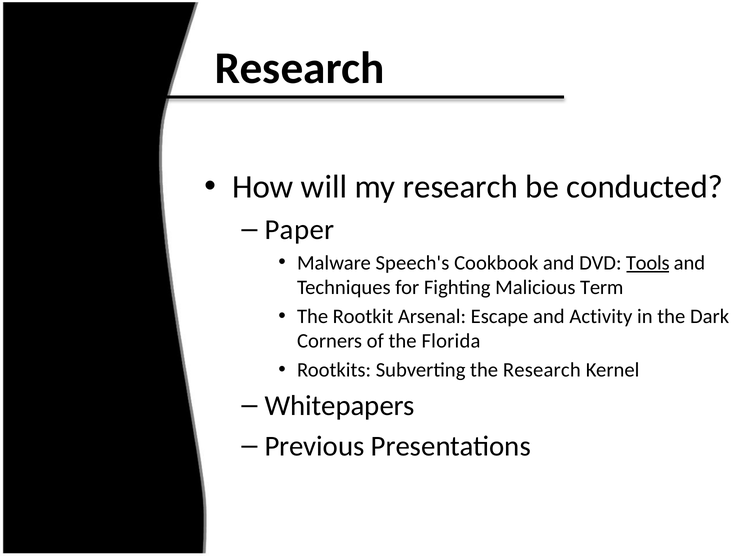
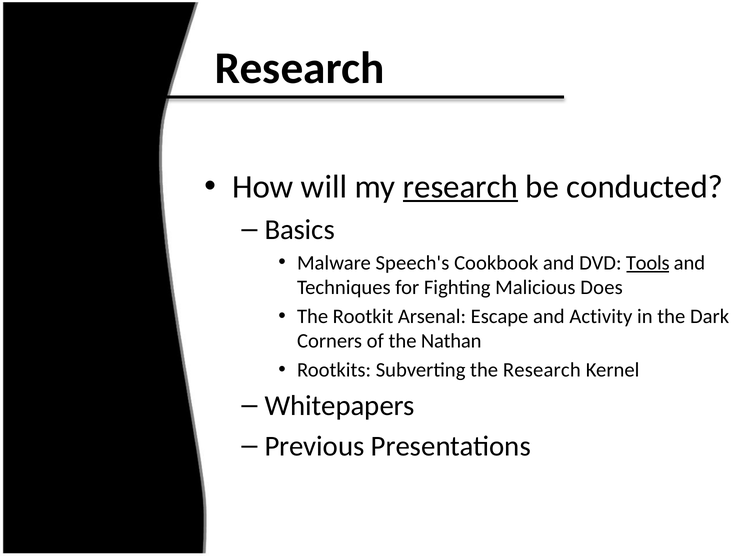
research at (460, 187) underline: none -> present
Paper: Paper -> Basics
Term: Term -> Does
Florida: Florida -> Nathan
